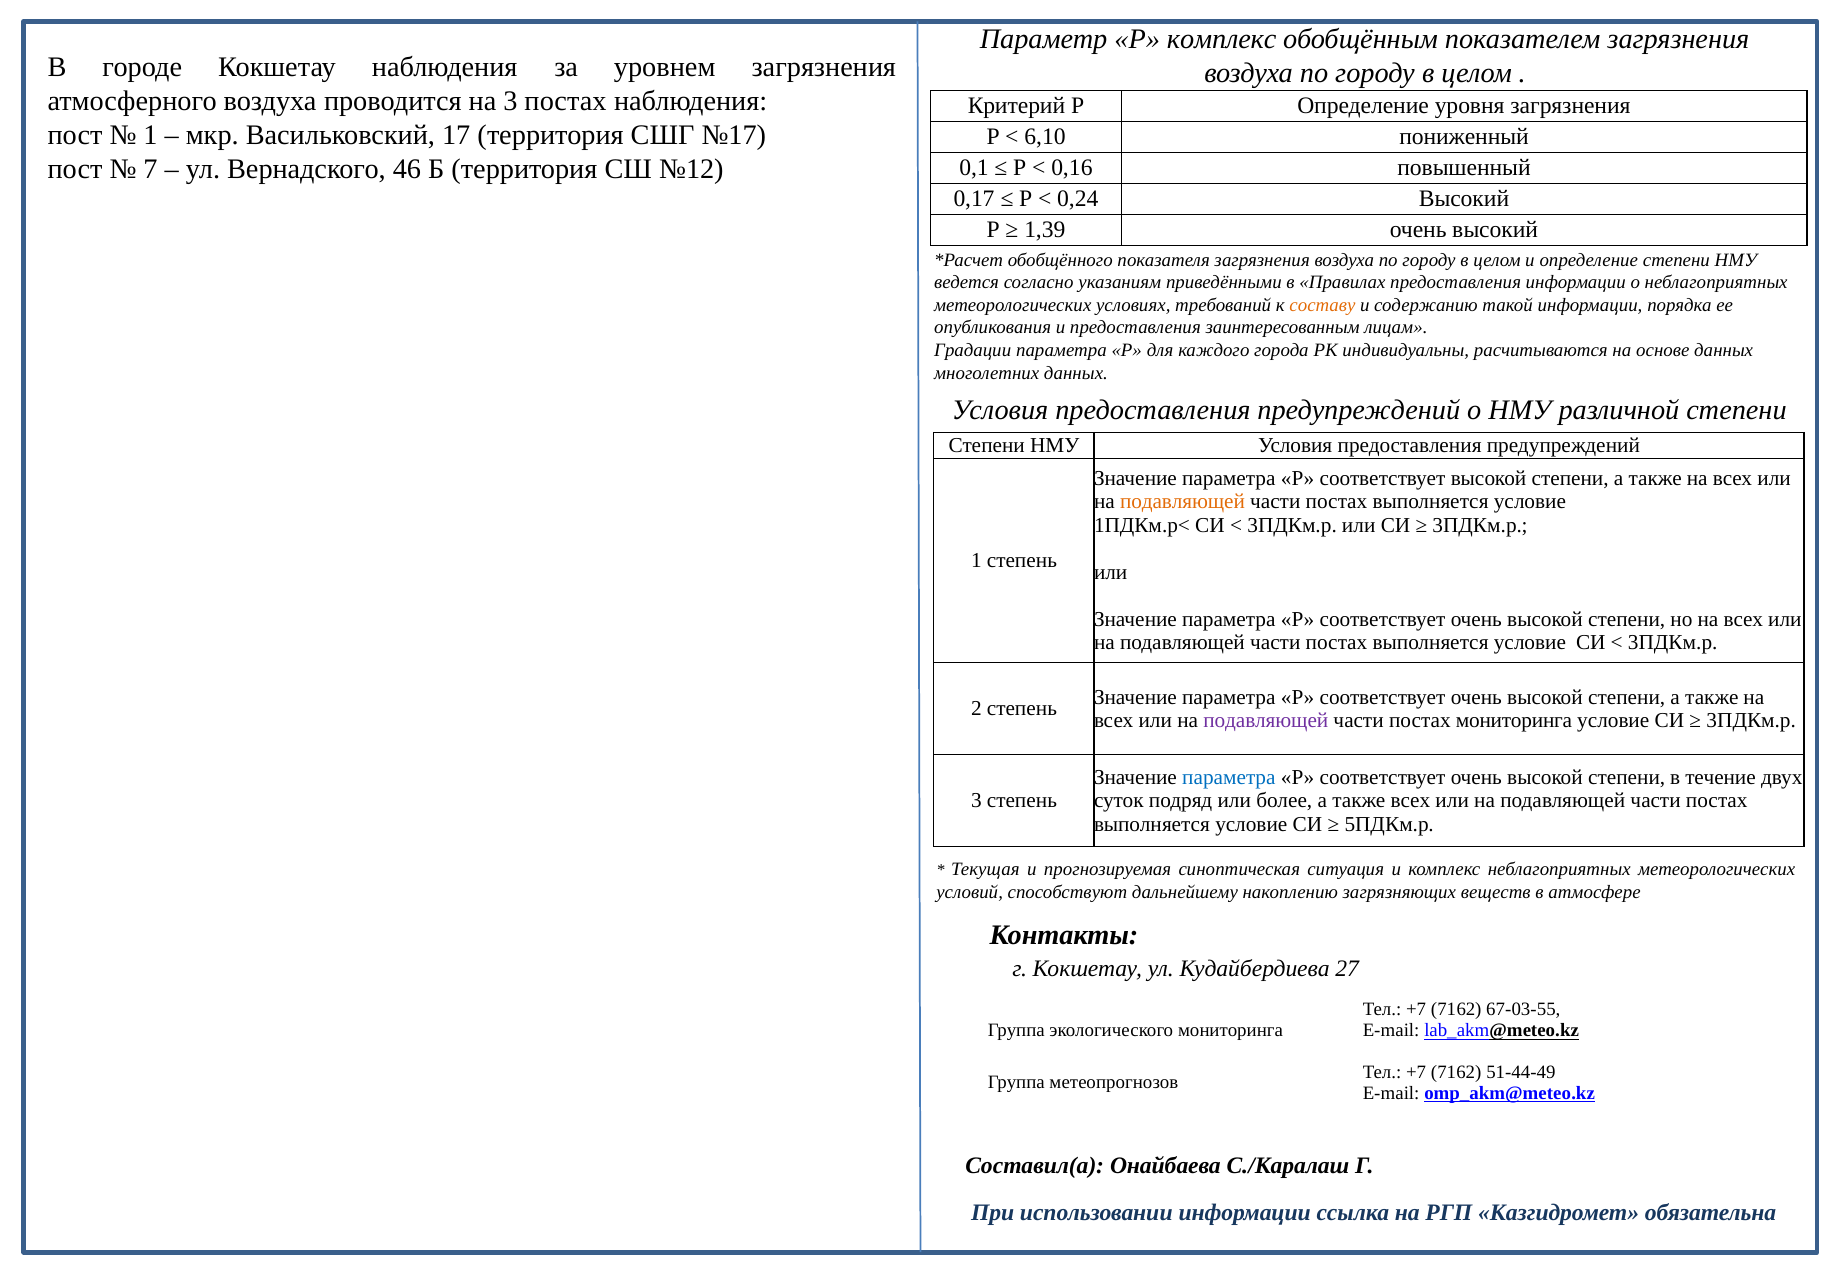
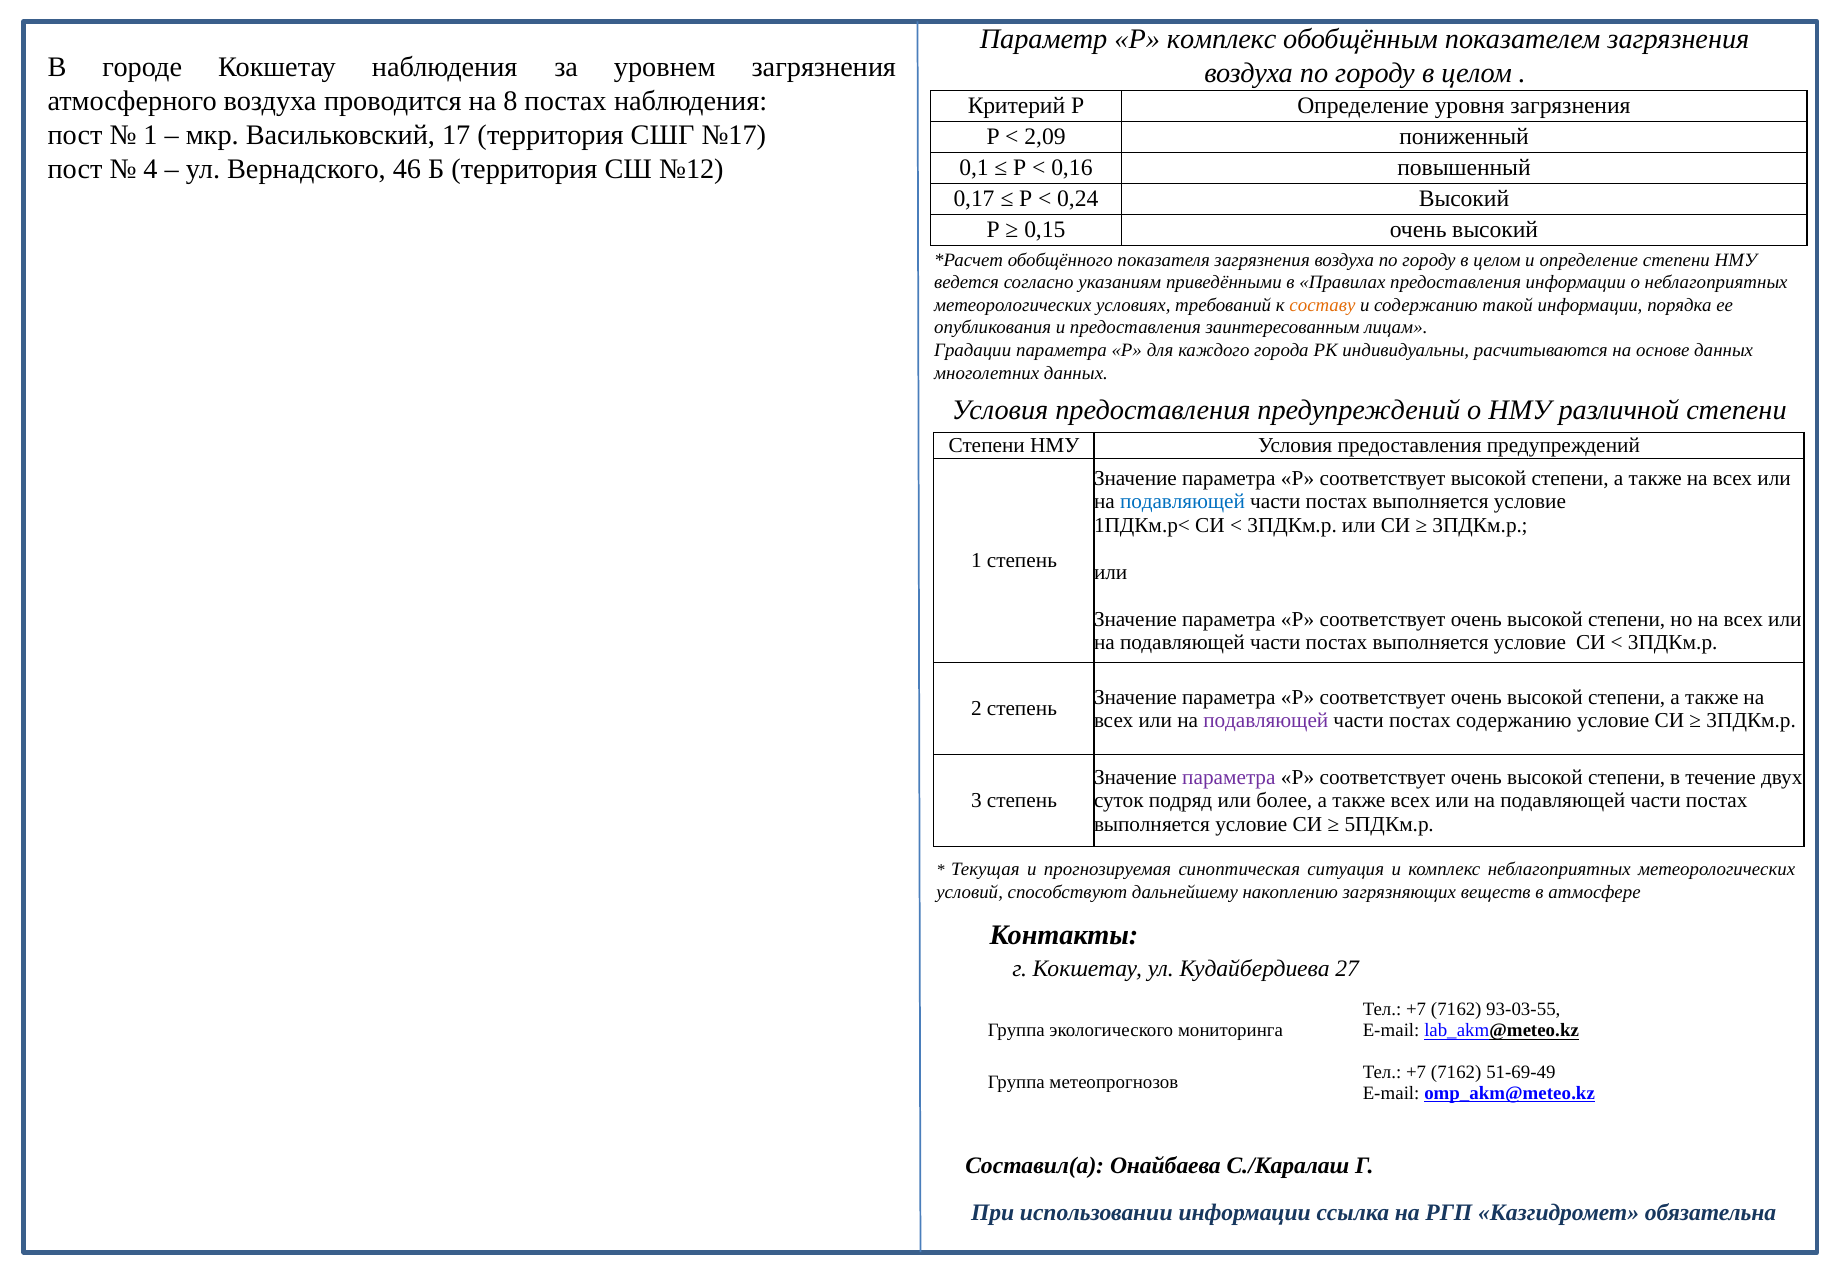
на 3: 3 -> 8
6,10: 6,10 -> 2,09
7: 7 -> 4
1,39: 1,39 -> 0,15
подавляющей at (1183, 502) colour: orange -> blue
постах мониторинга: мониторинга -> содержанию
параметра at (1229, 778) colour: blue -> purple
67-03-55: 67-03-55 -> 93-03-55
51-44-49: 51-44-49 -> 51-69-49
